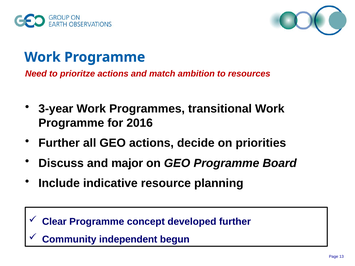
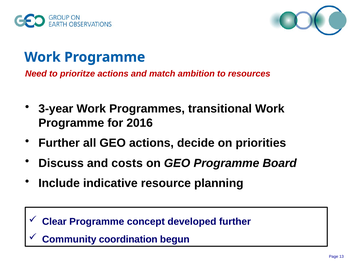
major: major -> costs
independent: independent -> coordination
